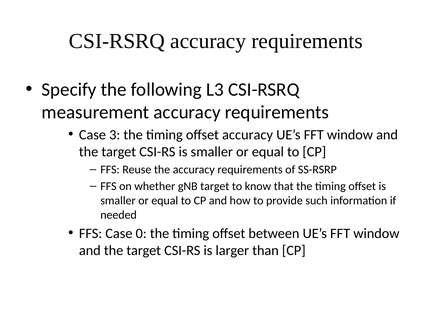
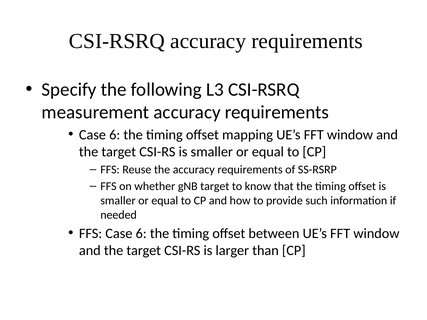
3 at (115, 135): 3 -> 6
offset accuracy: accuracy -> mapping
FFS Case 0: 0 -> 6
